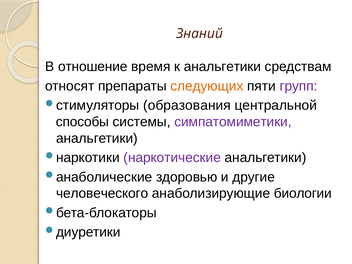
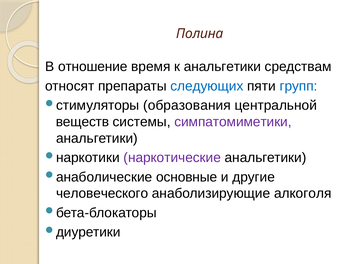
Знаний: Знаний -> Полина
следующих colour: orange -> blue
групп colour: purple -> blue
способы: способы -> веществ
здоровью: здоровью -> основные
биологии: биологии -> алкоголя
